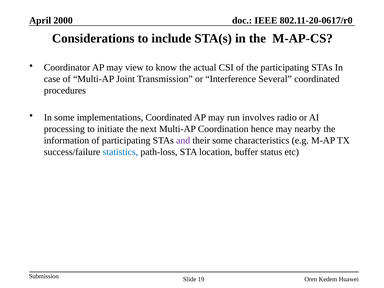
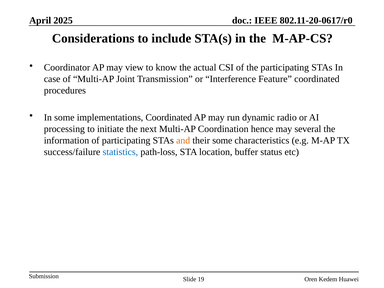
2000: 2000 -> 2025
Several: Several -> Feature
involves: involves -> dynamic
nearby: nearby -> several
and colour: purple -> orange
